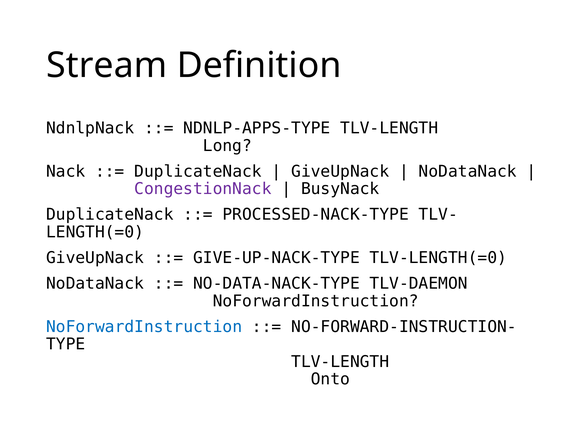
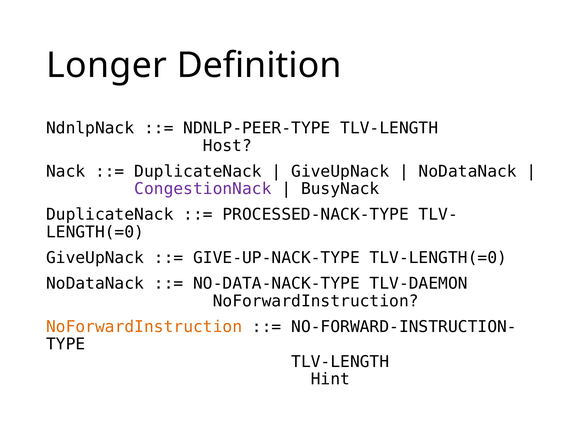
Stream: Stream -> Longer
NDNLP-APPS-TYPE: NDNLP-APPS-TYPE -> NDNLP-PEER-TYPE
Long: Long -> Host
NoForwardInstruction at (144, 327) colour: blue -> orange
Onto: Onto -> Hint
